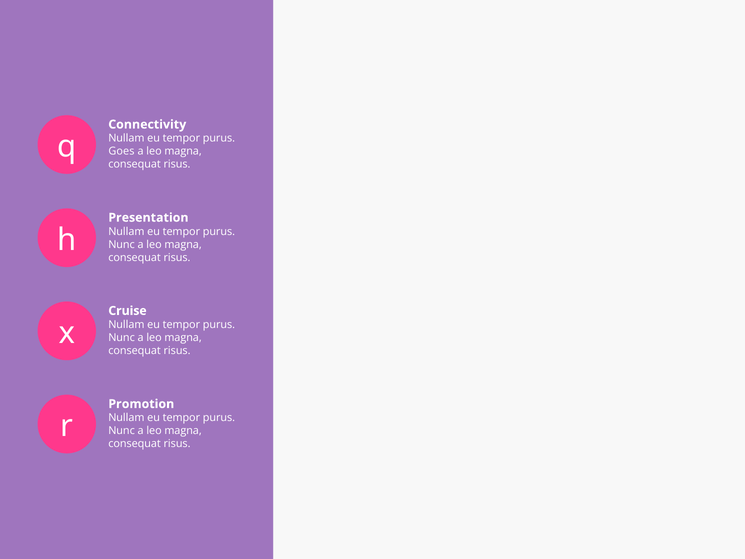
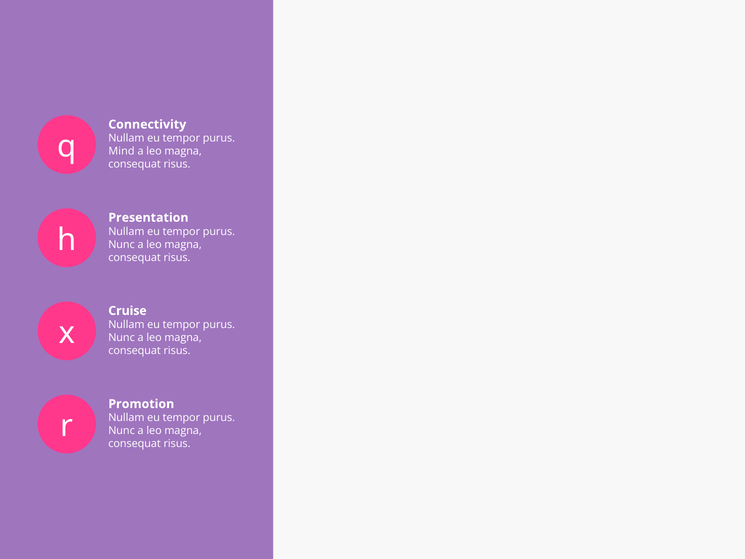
Goes: Goes -> Mind
